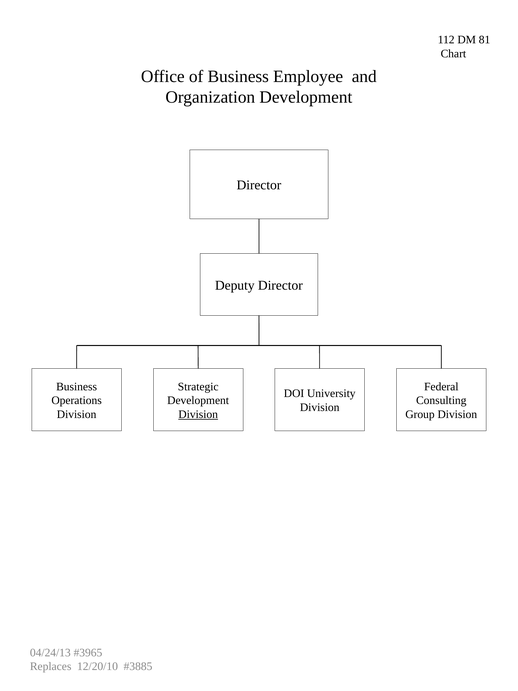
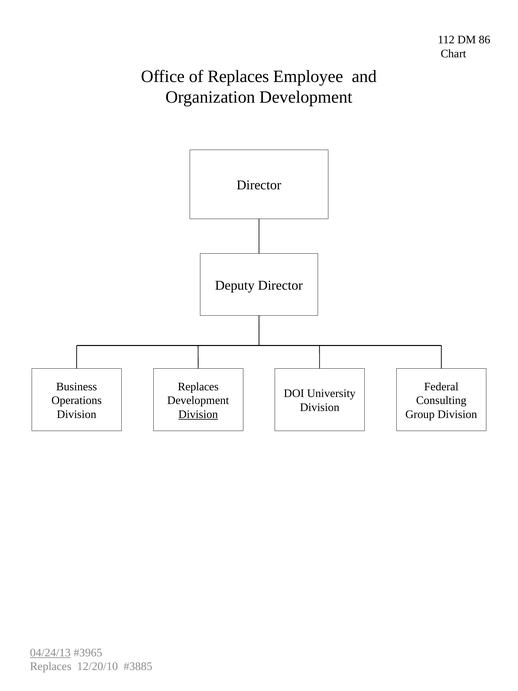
81: 81 -> 86
of Business: Business -> Replaces
Strategic at (198, 386): Strategic -> Replaces
04/24/13 underline: none -> present
